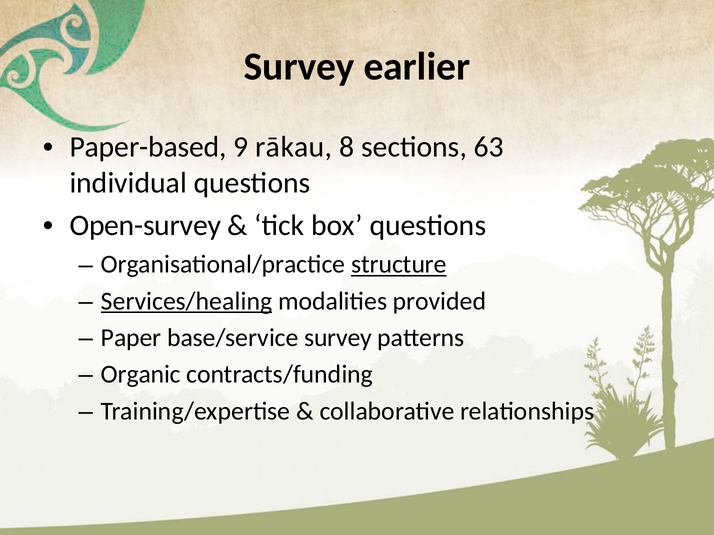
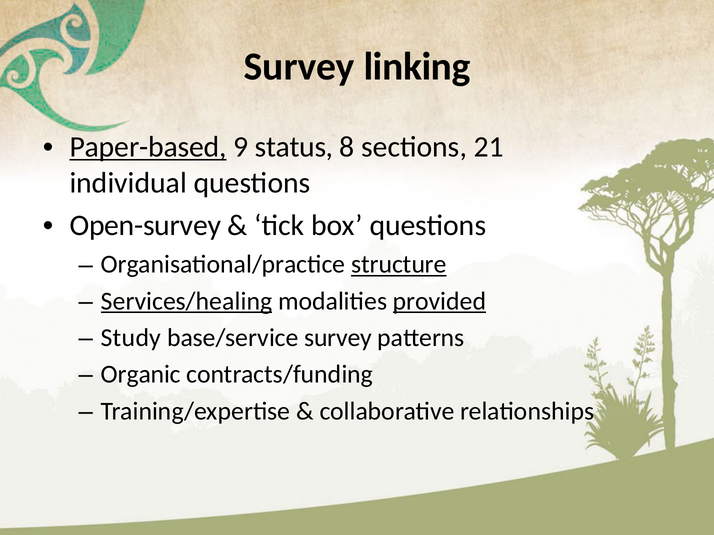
earlier: earlier -> linking
Paper-based underline: none -> present
rākau: rākau -> status
63: 63 -> 21
provided underline: none -> present
Paper: Paper -> Study
